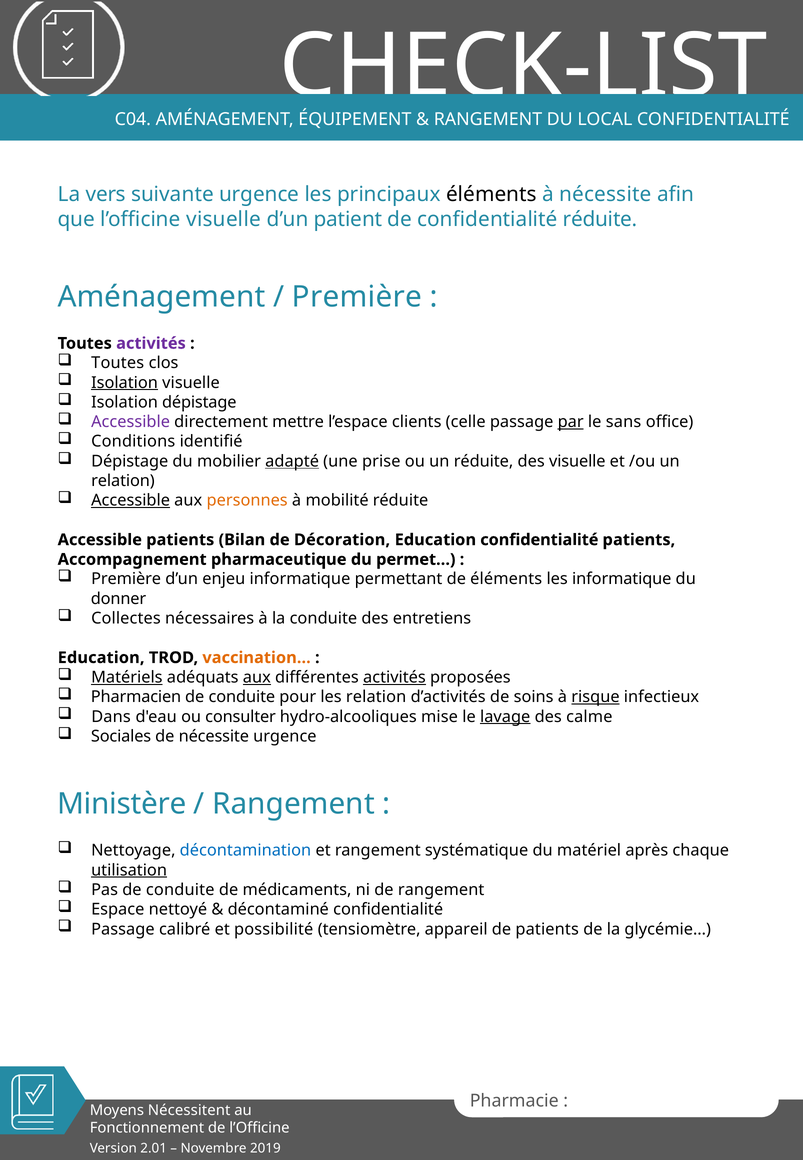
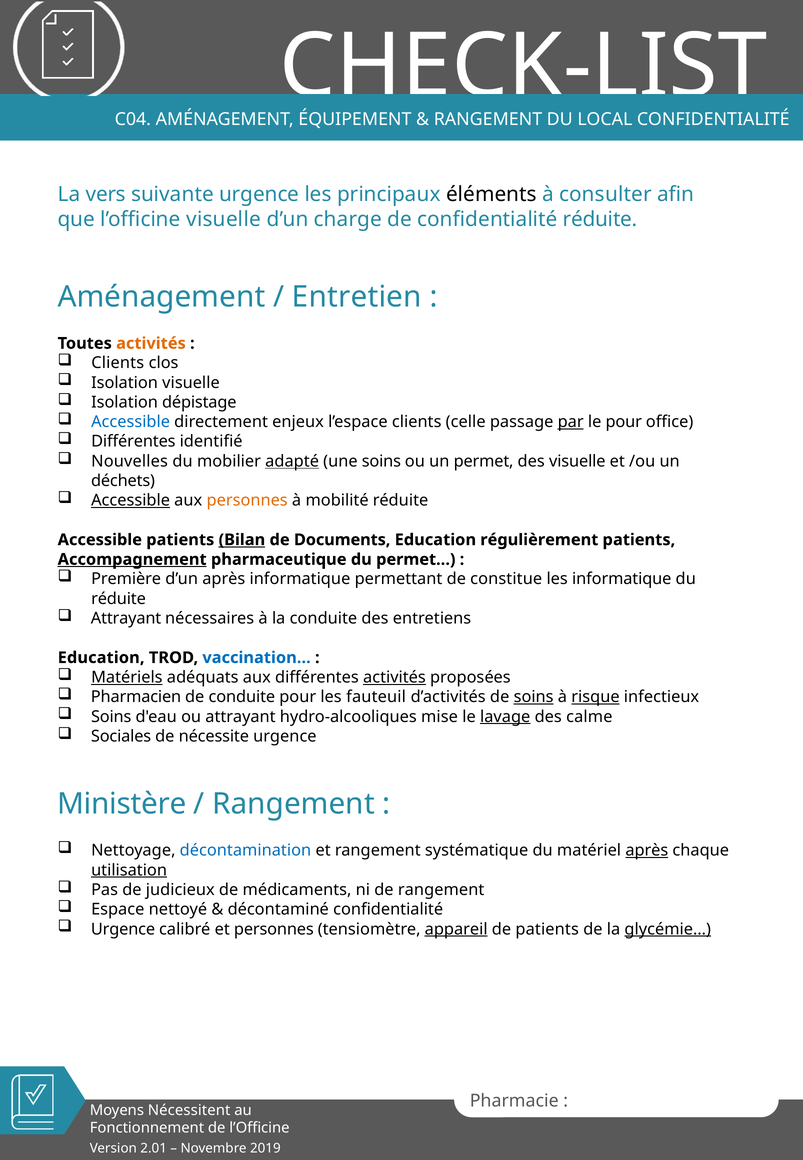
à nécessite: nécessite -> consulter
patient: patient -> charge
Première at (357, 297): Première -> Entretien
activités at (151, 343) colour: purple -> orange
Toutes at (118, 363): Toutes -> Clients
Isolation at (125, 383) underline: present -> none
Accessible at (131, 422) colour: purple -> blue
mettre: mettre -> enjeux
le sans: sans -> pour
Conditions at (133, 442): Conditions -> Différentes
Dépistage at (130, 461): Dépistage -> Nouvelles
une prise: prise -> soins
un réduite: réduite -> permet
relation at (123, 481): relation -> déchets
Bilan underline: none -> present
Décoration: Décoration -> Documents
Education confidentialité: confidentialité -> régulièrement
Accompagnement underline: none -> present
d’un enjeu: enjeu -> après
de éléments: éléments -> constitue
donner at (119, 599): donner -> réduite
Collectes at (126, 618): Collectes -> Attrayant
vaccination… colour: orange -> blue
aux at (257, 677) underline: present -> none
les relation: relation -> fauteuil
soins at (534, 697) underline: none -> present
Dans at (111, 717): Dans -> Soins
ou consulter: consulter -> attrayant
après at (647, 850) underline: none -> present
Pas de conduite: conduite -> judicieux
Passage at (123, 929): Passage -> Urgence
et possibilité: possibilité -> personnes
appareil underline: none -> present
glycémie… underline: none -> present
